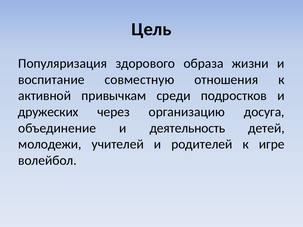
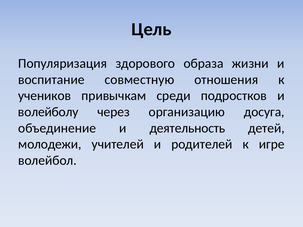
активной: активной -> учеников
дружеских: дружеских -> волейболу
